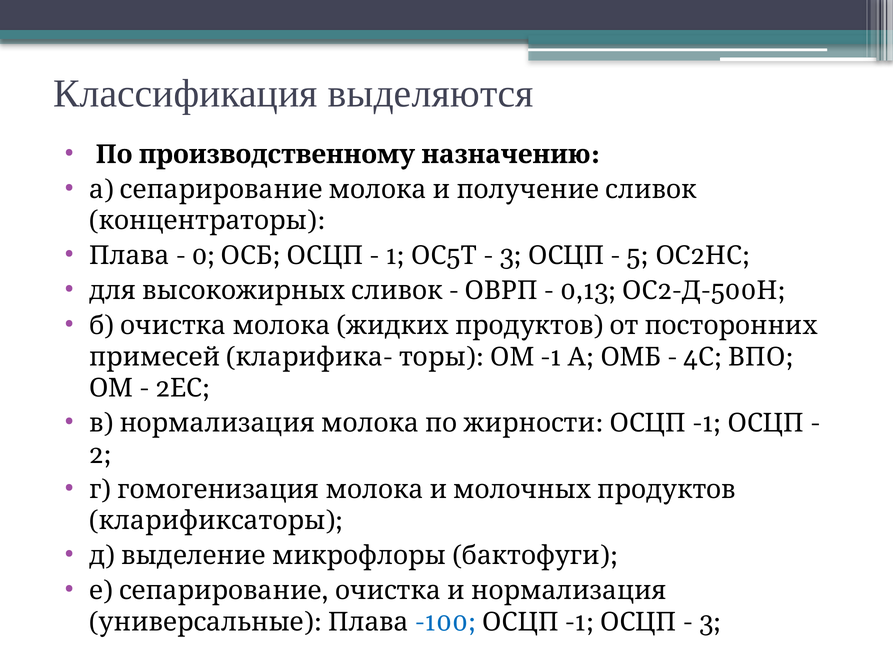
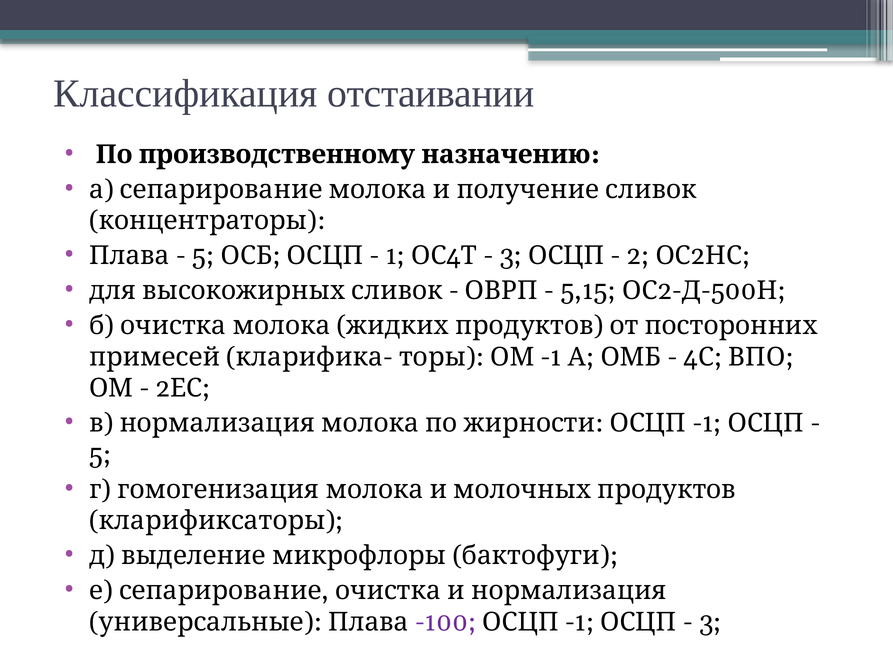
выделяются: выделяются -> отстаивании
0 at (203, 256): 0 -> 5
1 5: 5 -> 4
5 at (638, 256): 5 -> 2
0,13: 0,13 -> 5,15
2 at (100, 454): 2 -> 5
-100 colour: blue -> purple
